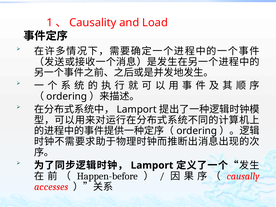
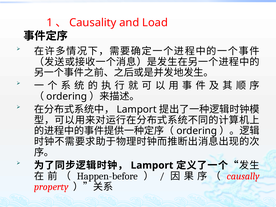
accesses: accesses -> property
